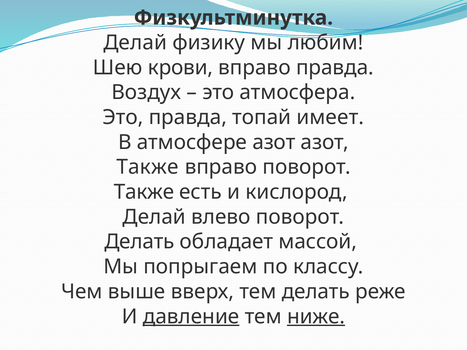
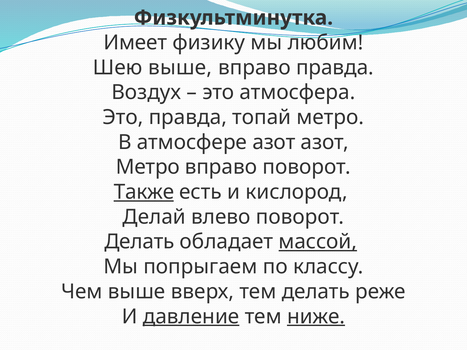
Делай at (135, 43): Делай -> Имеет
Шею крови: крови -> выше
топай имеет: имеет -> метро
Также at (148, 167): Также -> Метро
Также at (144, 192) underline: none -> present
массой underline: none -> present
